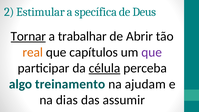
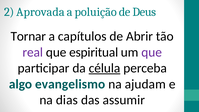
Estimular: Estimular -> Aprovada
specífica: specífica -> poluição
Tornar underline: present -> none
trabalhar: trabalhar -> capítulos
real colour: orange -> purple
capítulos: capítulos -> espiritual
treinamento: treinamento -> evangelismo
